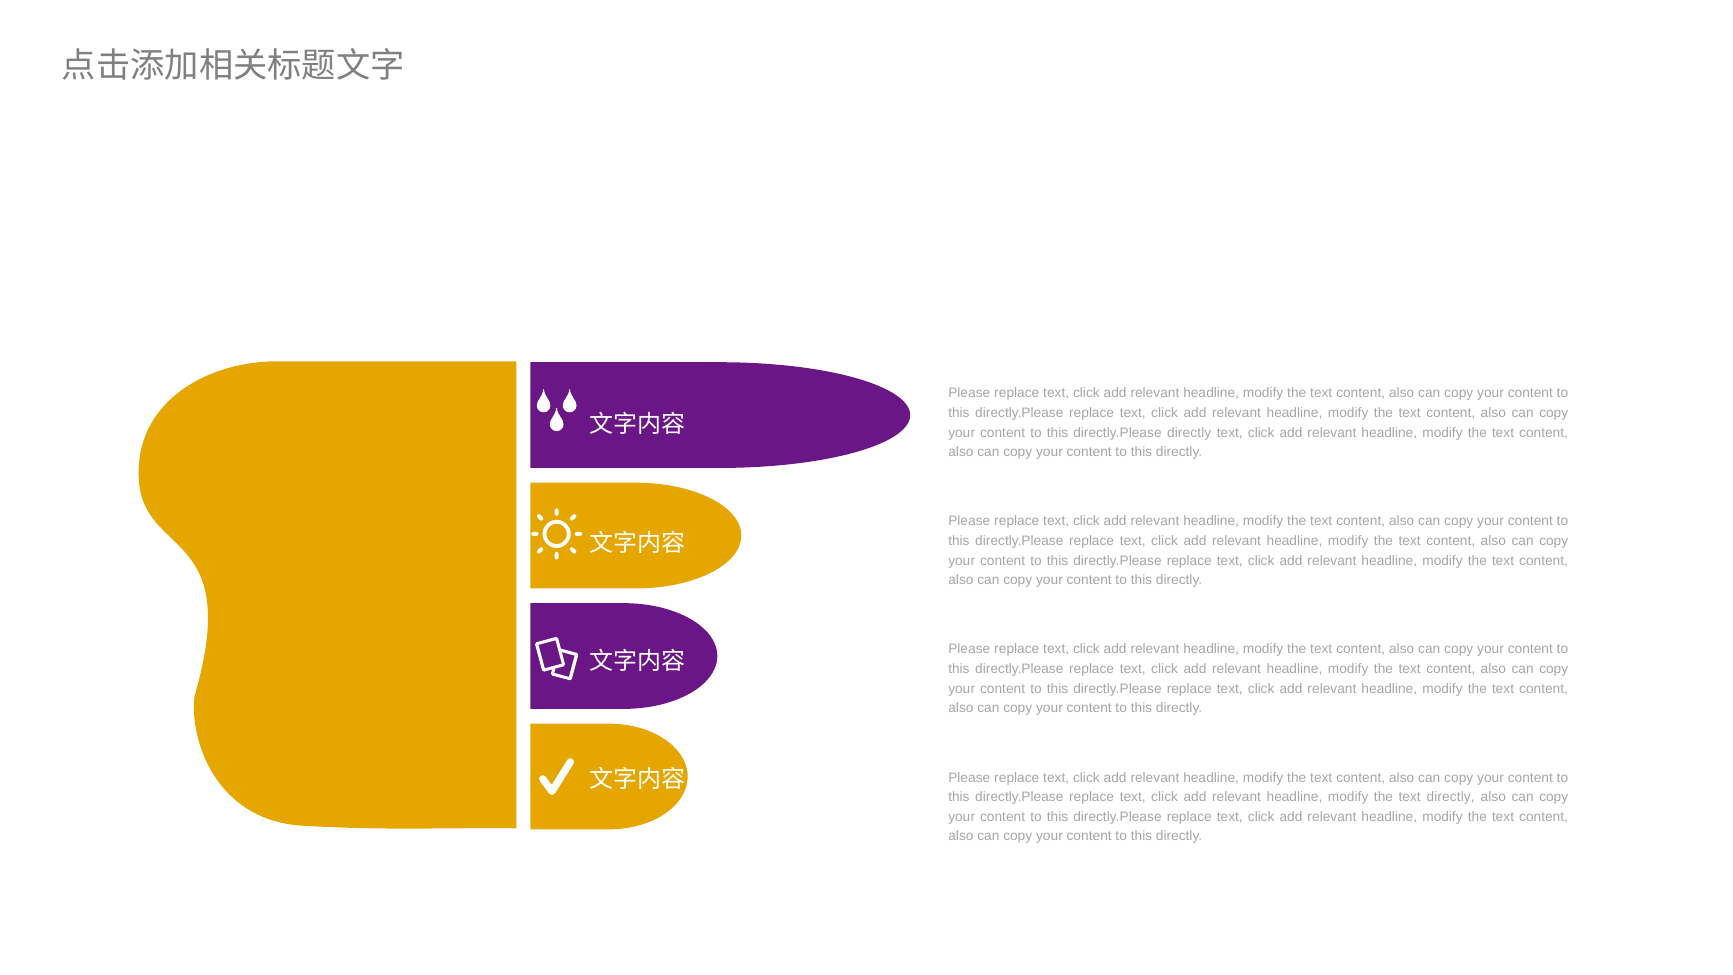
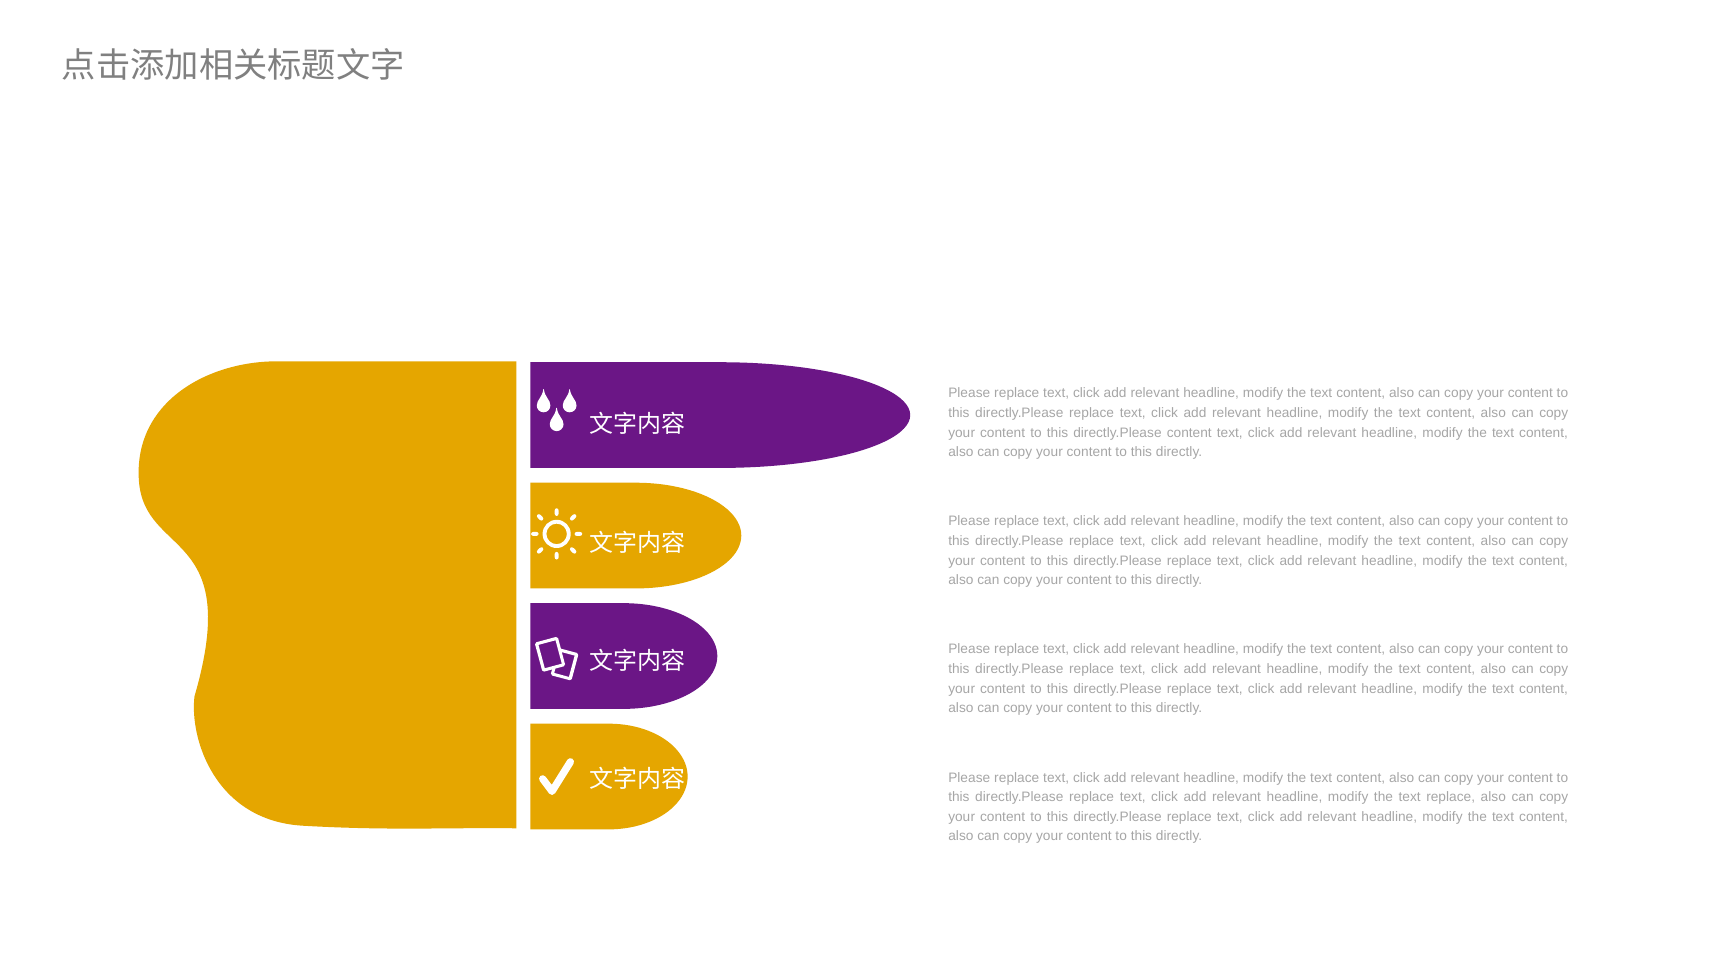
directly.Please directly: directly -> content
text directly: directly -> replace
